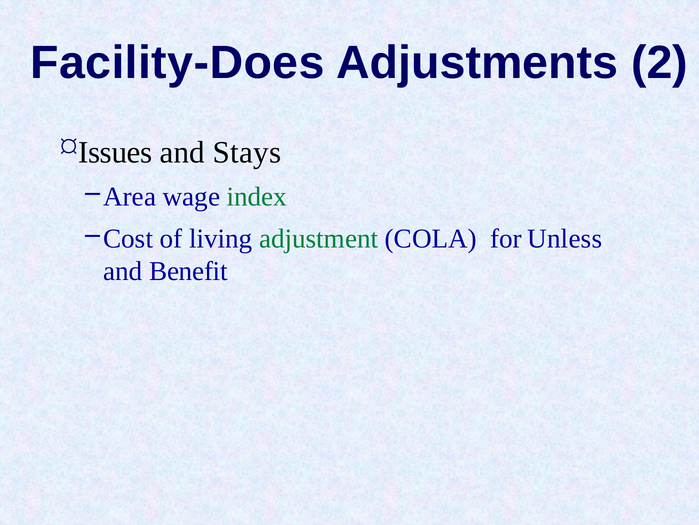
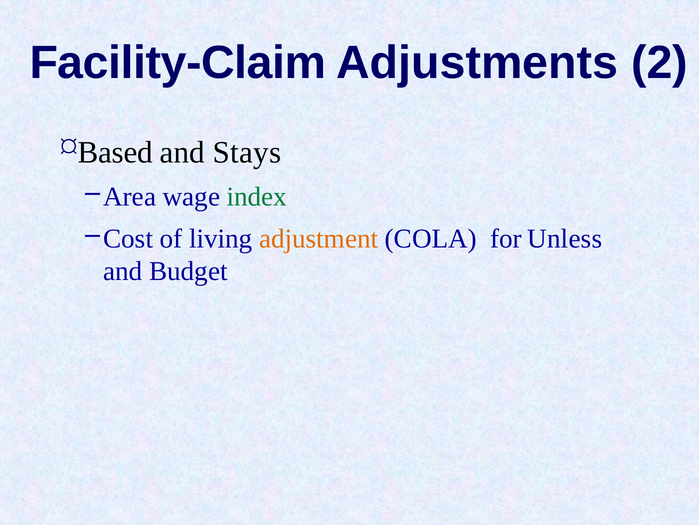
Facility-Does: Facility-Does -> Facility-Claim
Issues: Issues -> Based
adjustment colour: green -> orange
Benefit: Benefit -> Budget
